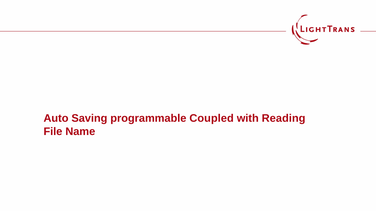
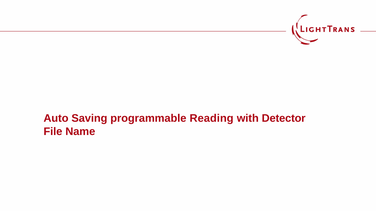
Coupled: Coupled -> Reading
Reading: Reading -> Detector
